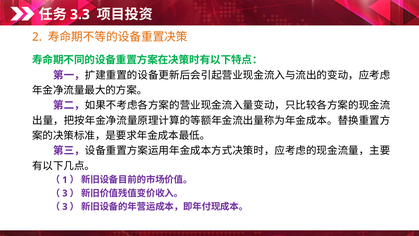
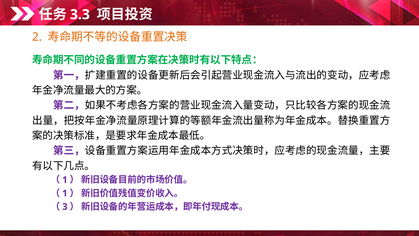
3 at (65, 193): 3 -> 1
